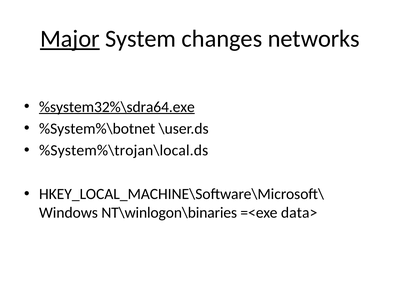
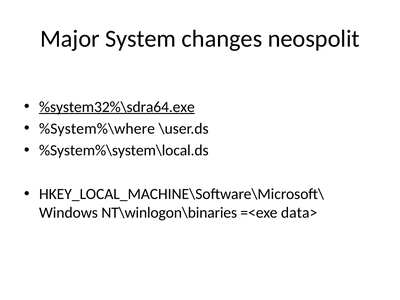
Major underline: present -> none
networks: networks -> neospolit
%System%\botnet: %System%\botnet -> %System%\where
%System%\trojan\local.ds: %System%\trojan\local.ds -> %System%\system\local.ds
